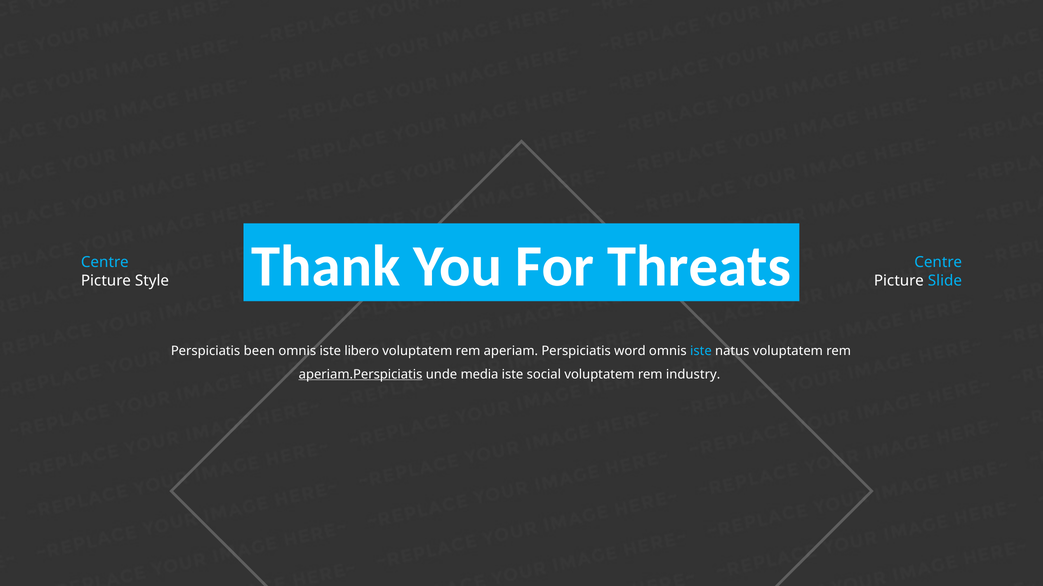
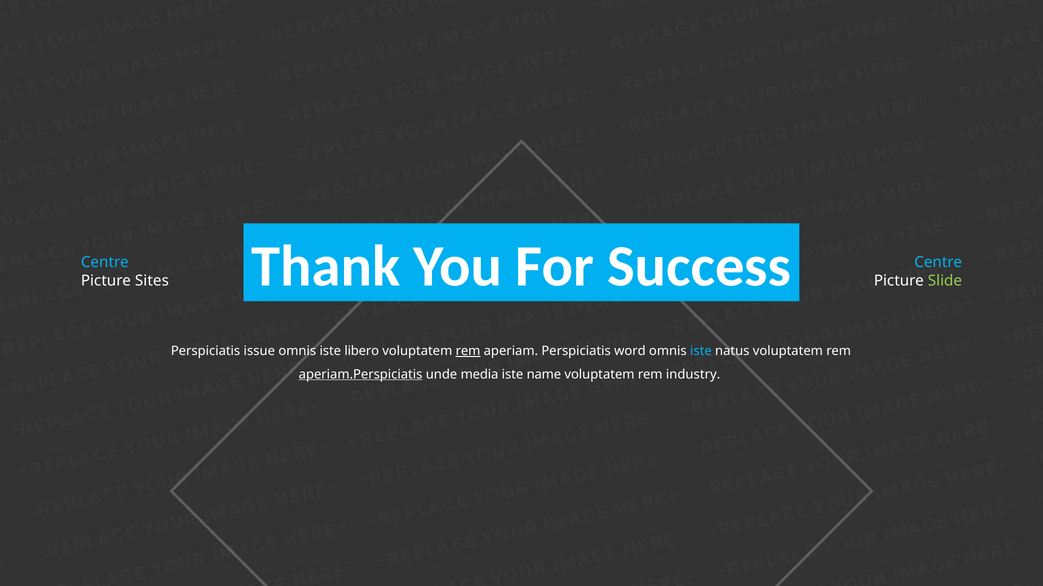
Threats: Threats -> Success
Style: Style -> Sites
Slide colour: light blue -> light green
been: been -> issue
rem at (468, 351) underline: none -> present
social: social -> name
